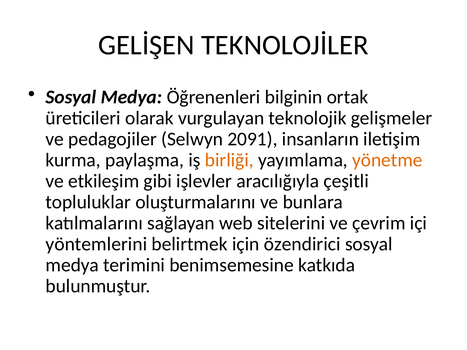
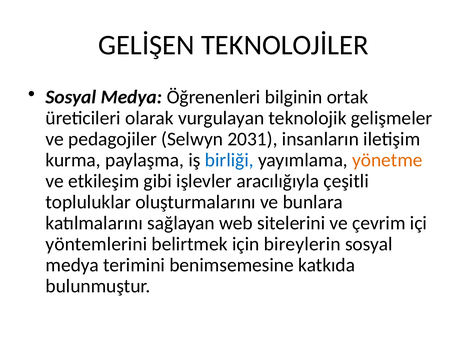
2091: 2091 -> 2031
birliği colour: orange -> blue
özendirici: özendirici -> bireylerin
